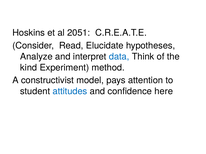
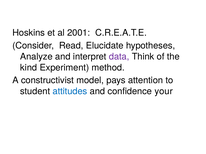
2051: 2051 -> 2001
data colour: blue -> purple
here: here -> your
